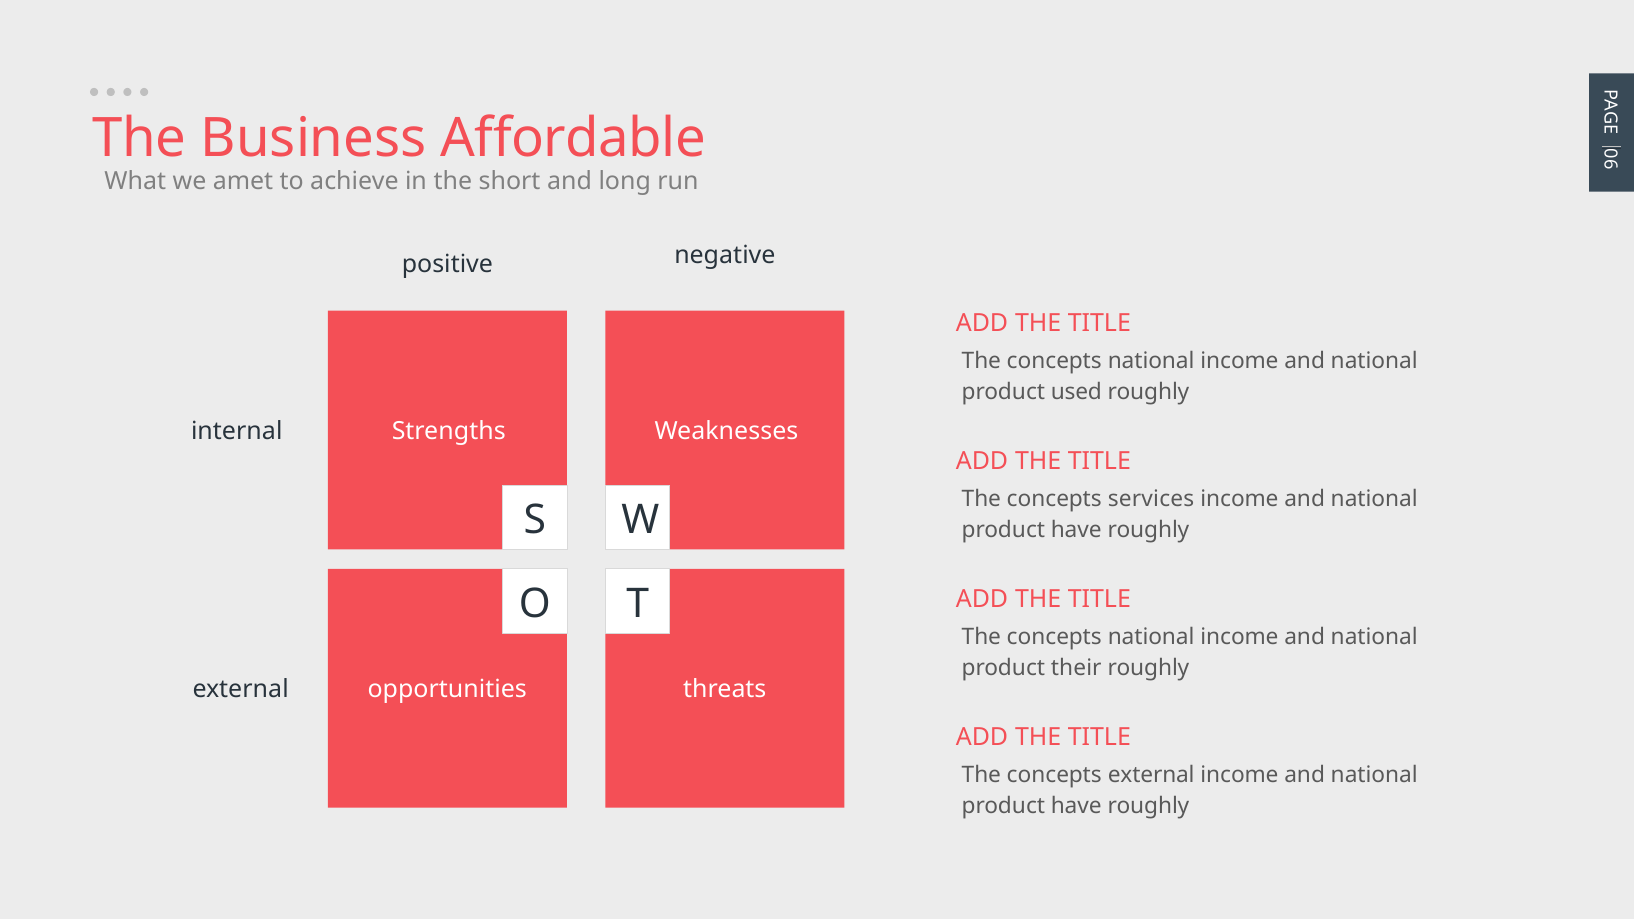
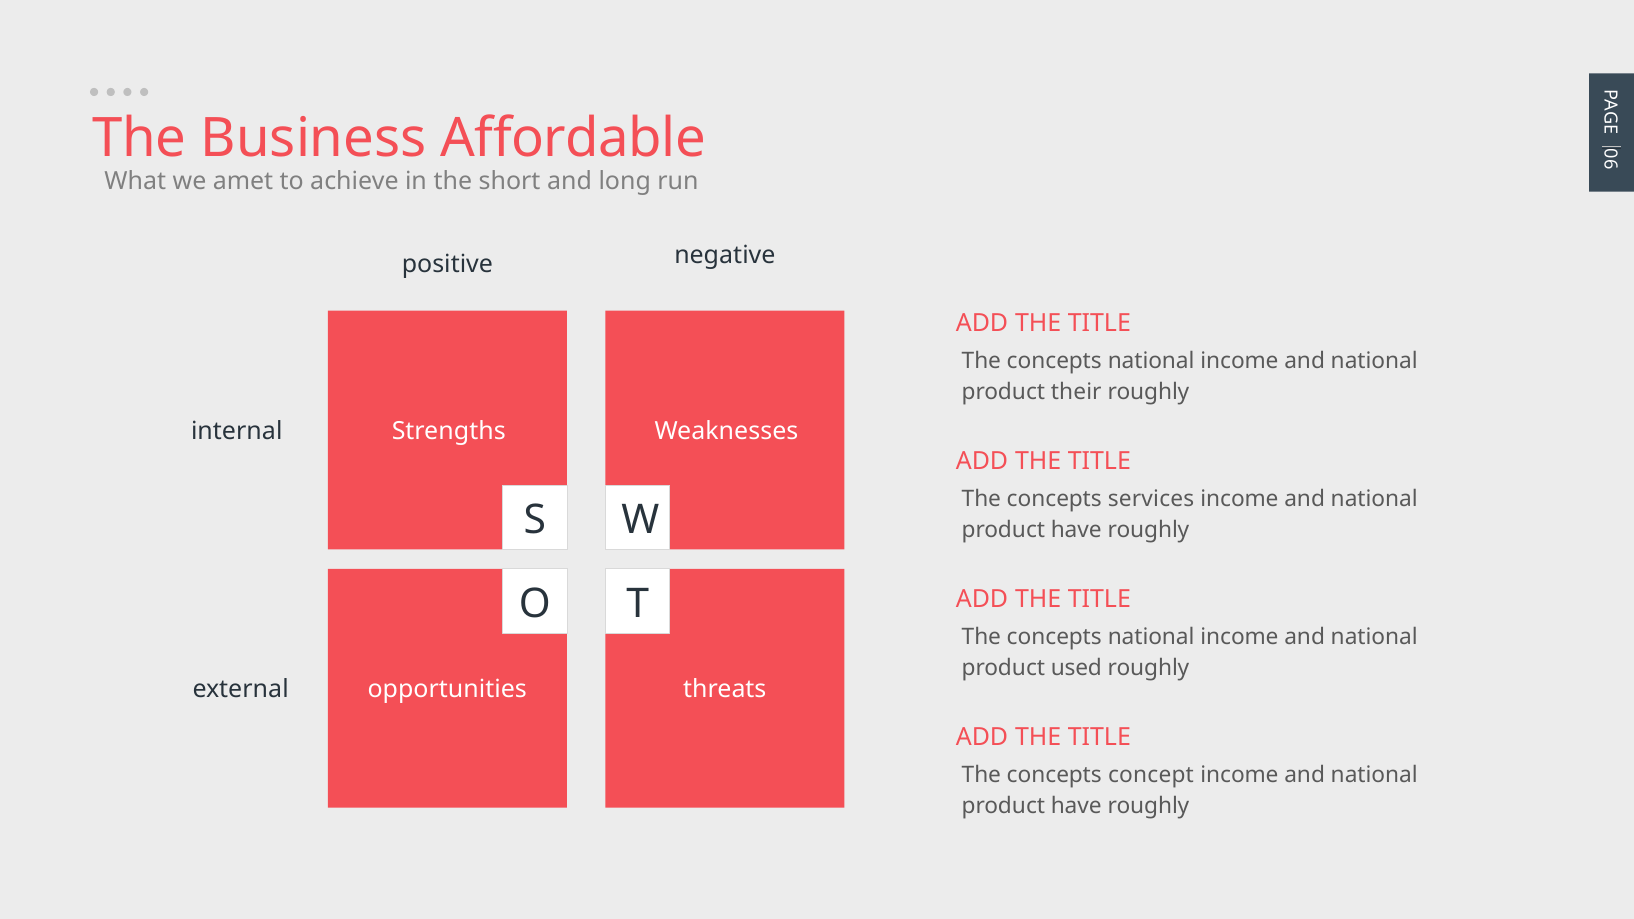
used: used -> their
their: their -> used
concepts external: external -> concept
